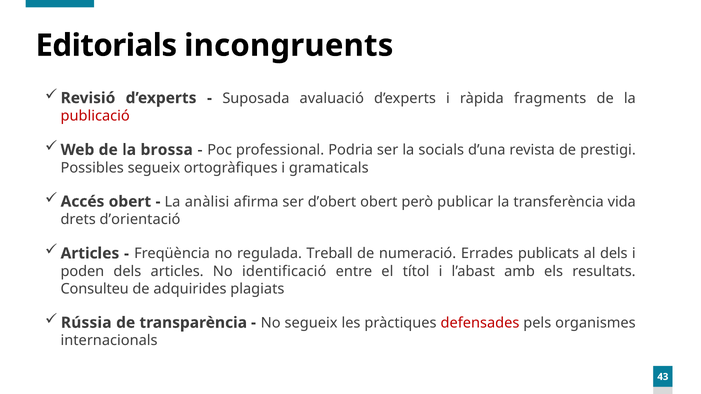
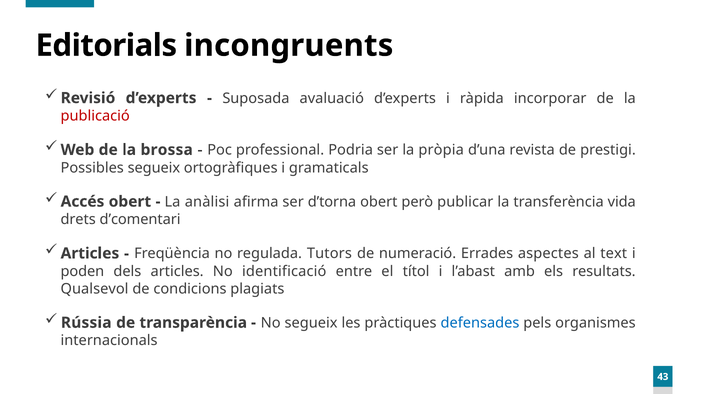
fragments: fragments -> incorporar
socials: socials -> pròpia
d’obert: d’obert -> d’torna
d’orientació: d’orientació -> d’comentari
Treball: Treball -> Tutors
publicats: publicats -> aspectes
al dels: dels -> text
Consulteu: Consulteu -> Qualsevol
adquirides: adquirides -> condicions
defensades colour: red -> blue
